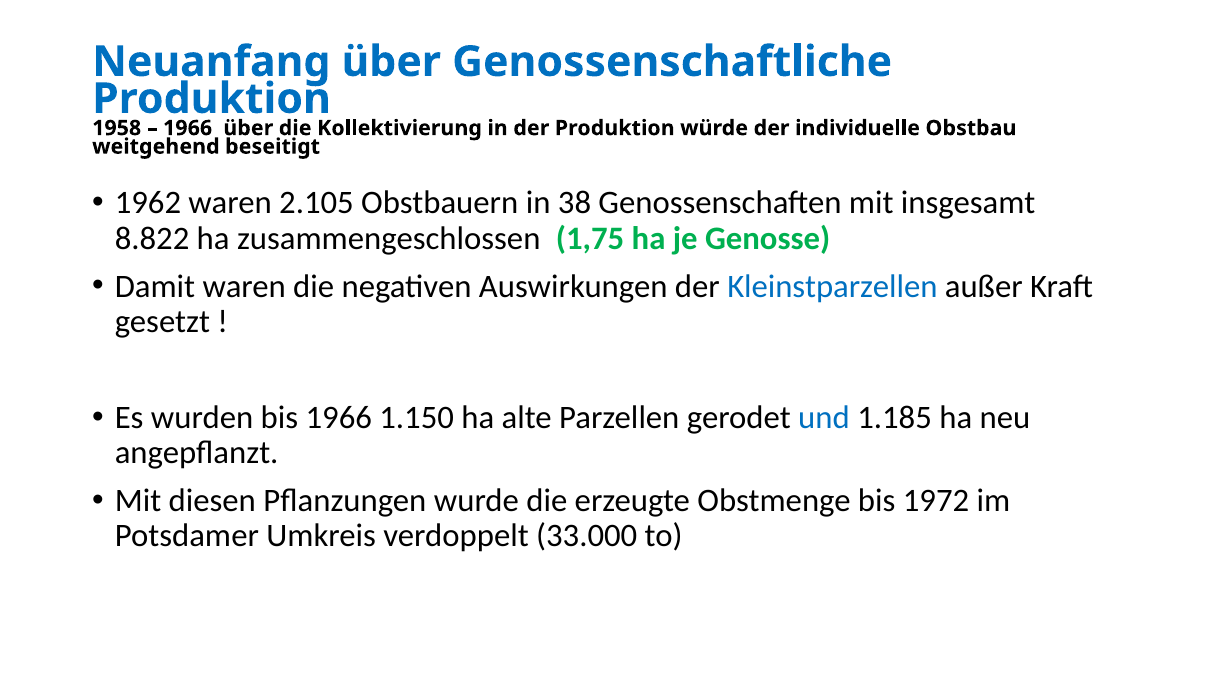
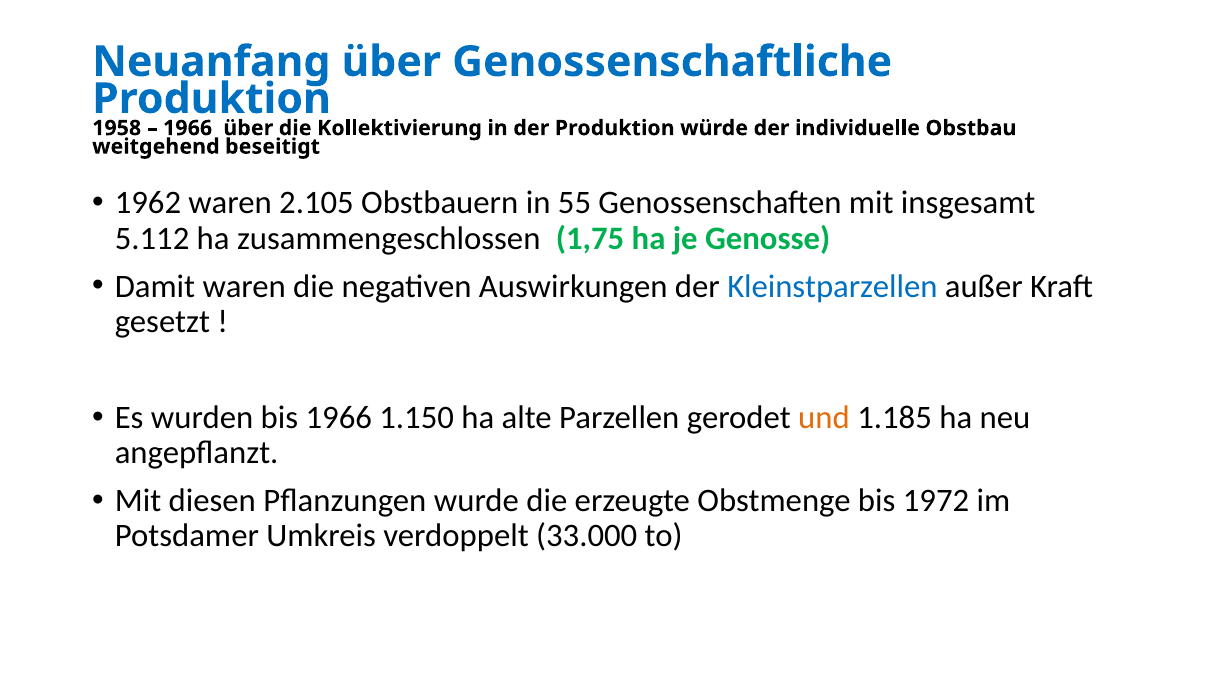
38: 38 -> 55
8.822: 8.822 -> 5.112
und colour: blue -> orange
